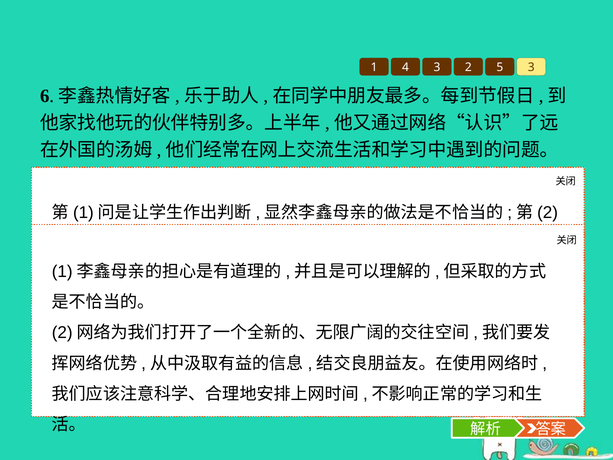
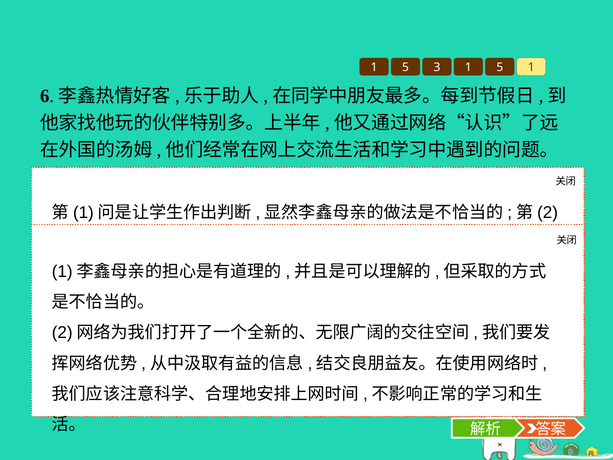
4 at (406, 67): 4 -> 5
3 2: 2 -> 1
5 3: 3 -> 1
